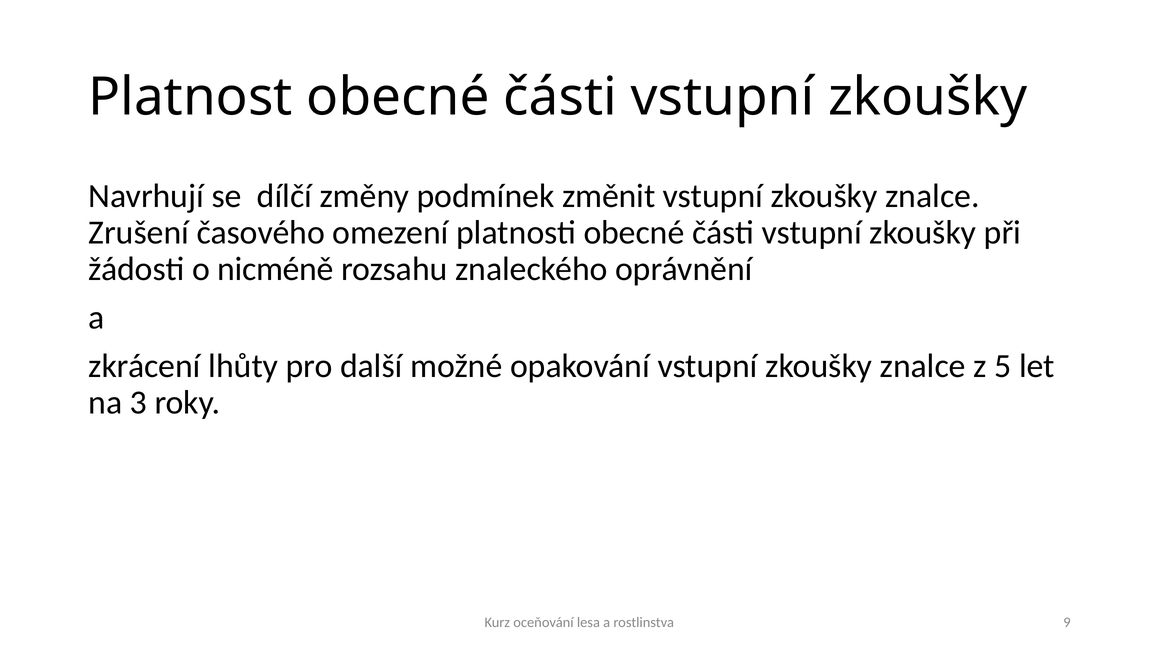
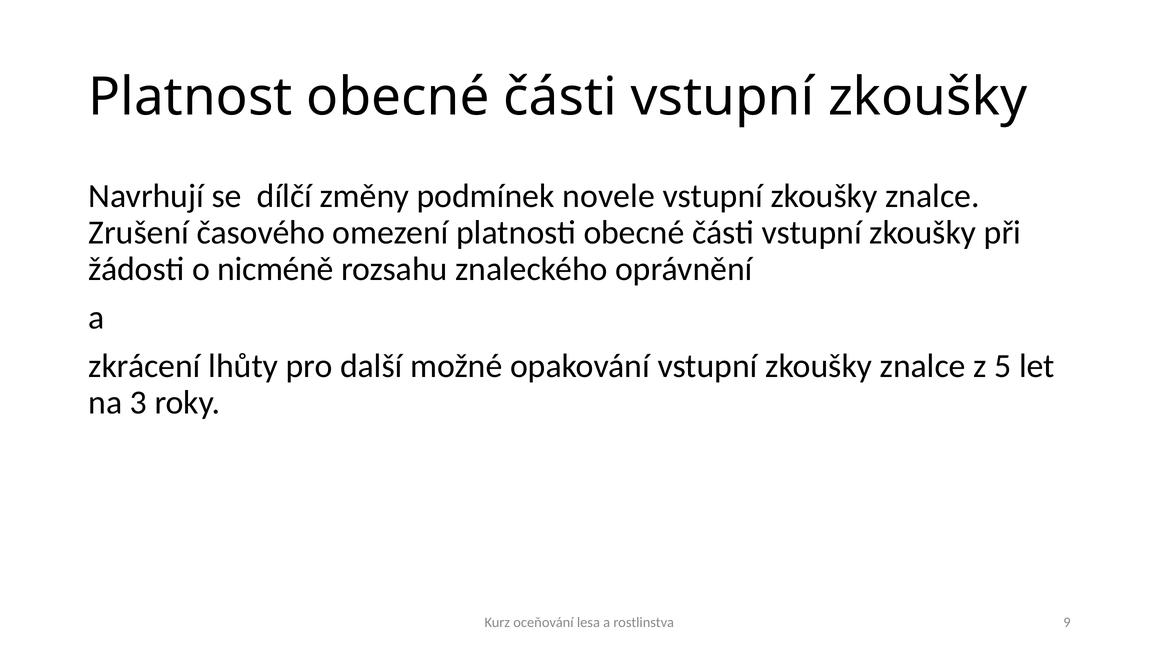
změnit: změnit -> novele
